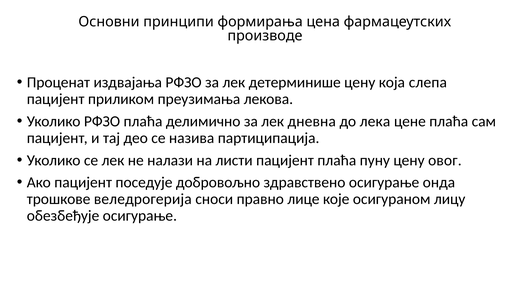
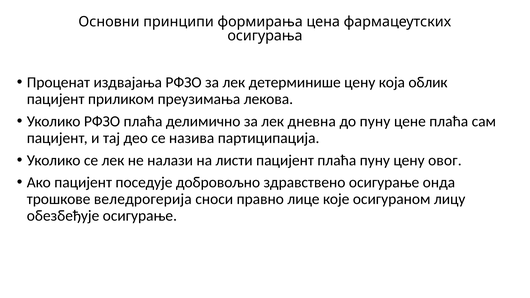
производе: производе -> осигурања
слепа: слепа -> облик
до лека: лека -> пуну
